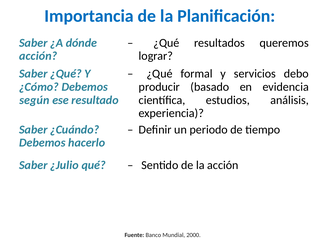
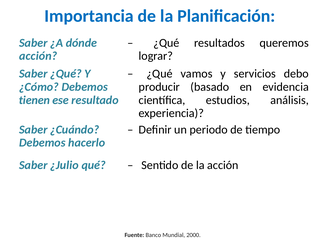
formal: formal -> vamos
según: según -> tienen
